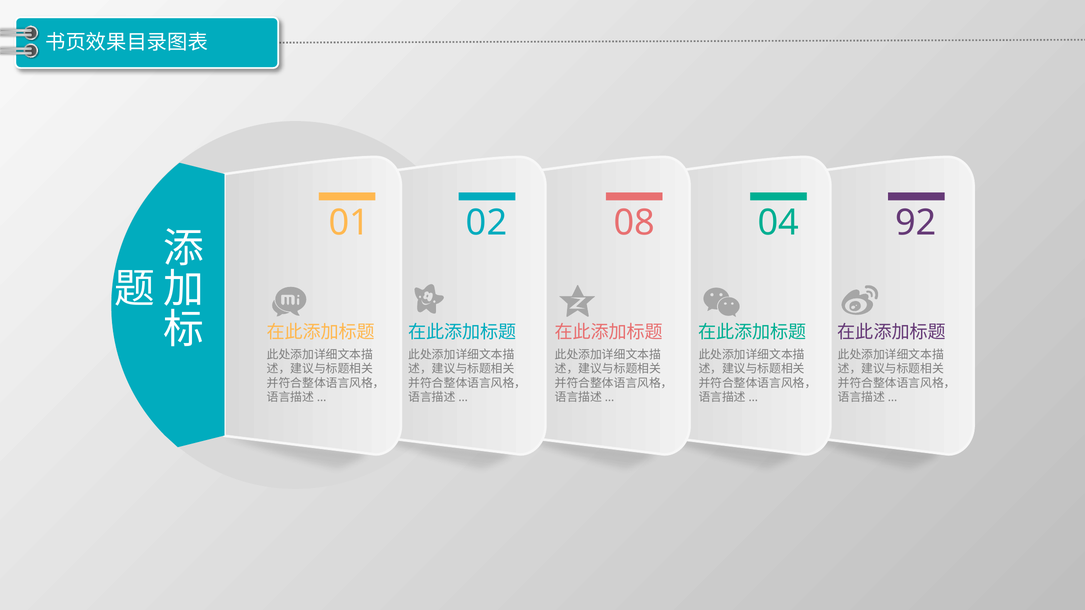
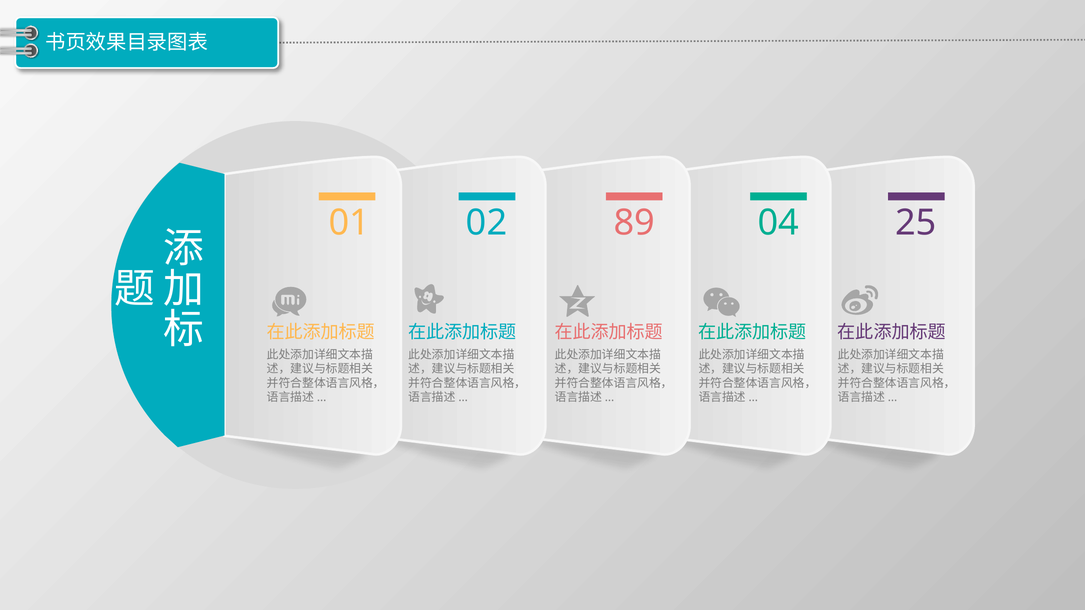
08: 08 -> 89
92: 92 -> 25
